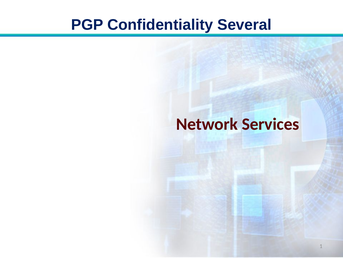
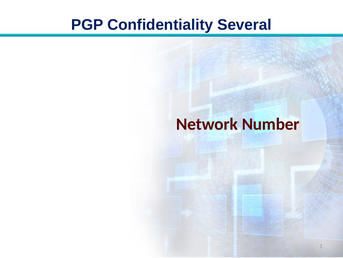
Services: Services -> Number
